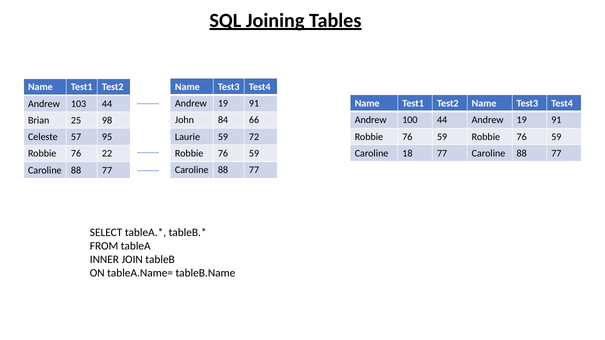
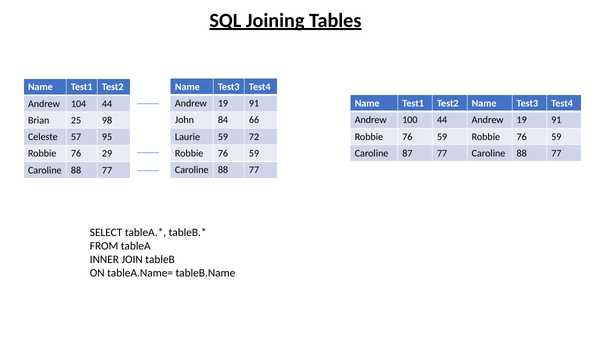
103: 103 -> 104
18: 18 -> 87
22: 22 -> 29
